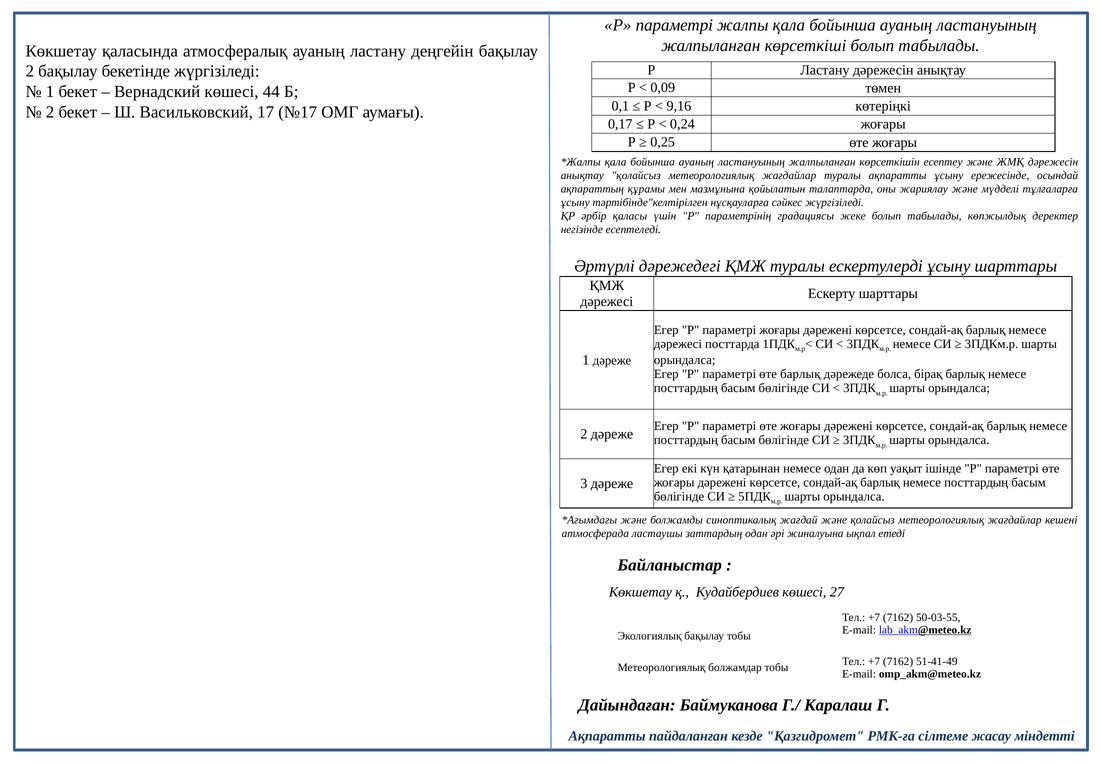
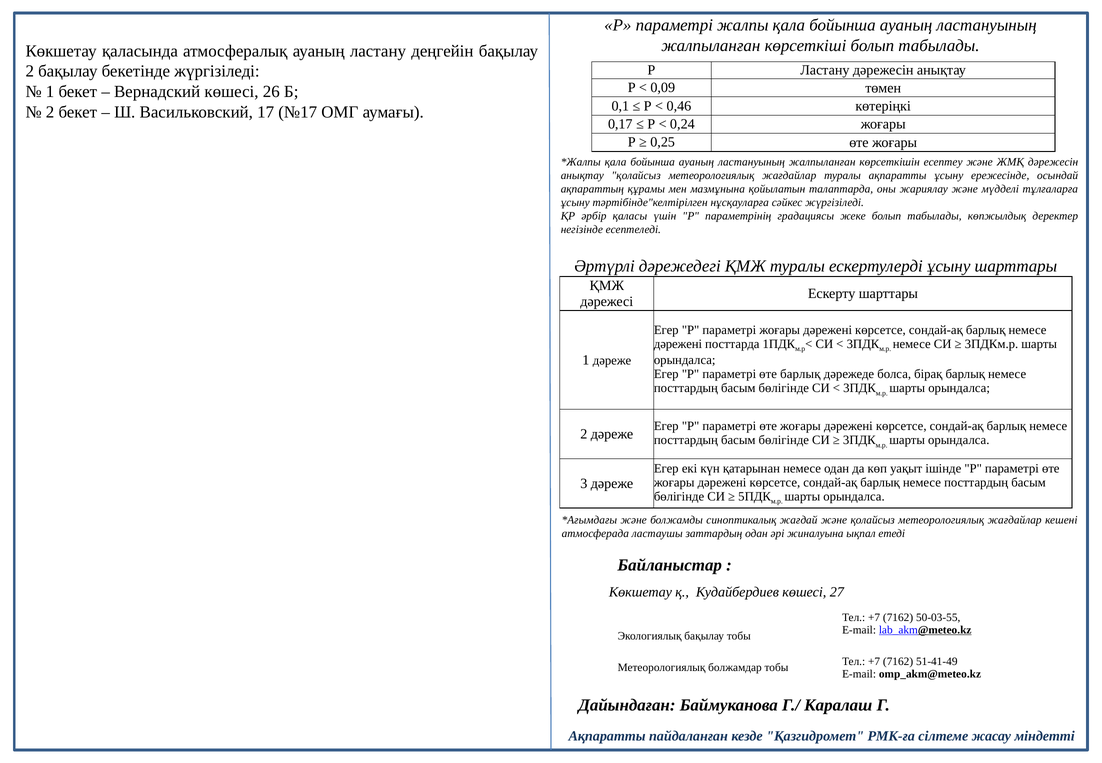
44: 44 -> 26
9,16: 9,16 -> 0,46
дәрежесі at (678, 344): дәрежесі -> дәрежені
